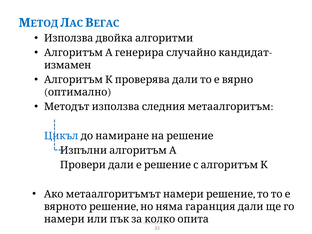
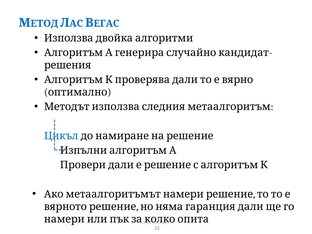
измамен: измамен -> решения
